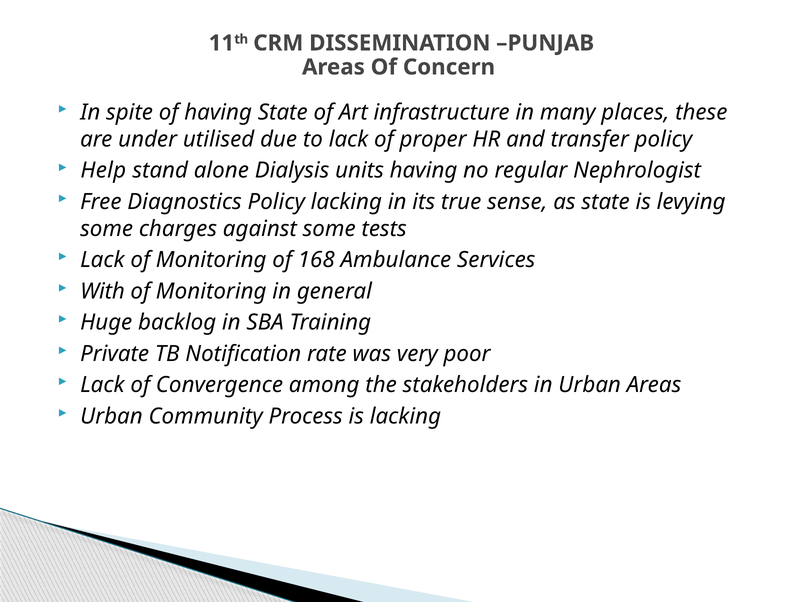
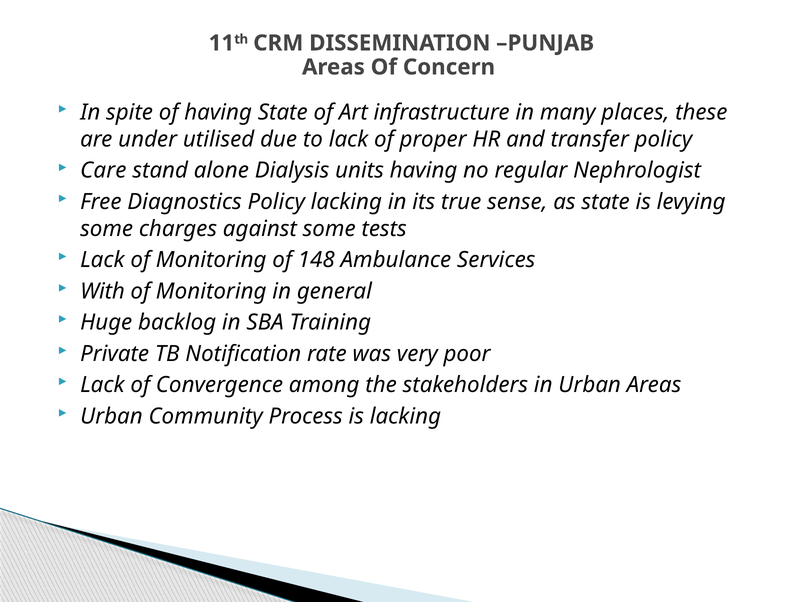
Help: Help -> Care
168: 168 -> 148
